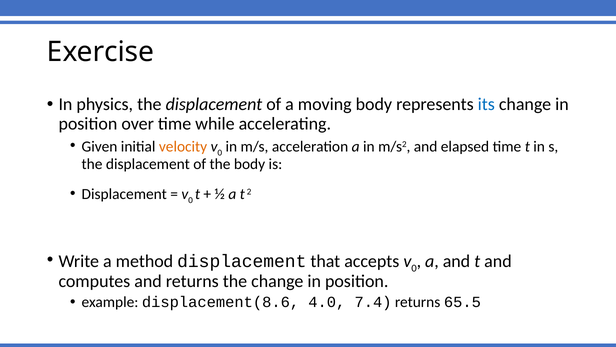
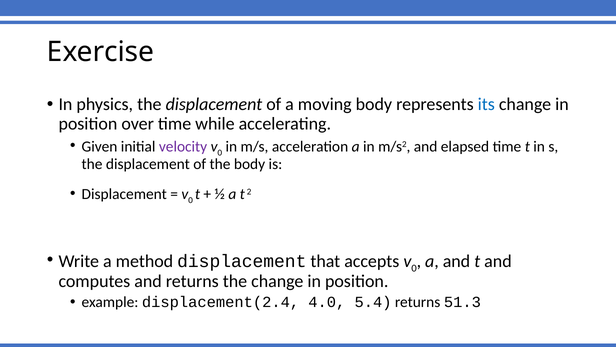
velocity colour: orange -> purple
displacement(8.6: displacement(8.6 -> displacement(2.4
7.4: 7.4 -> 5.4
65.5: 65.5 -> 51.3
